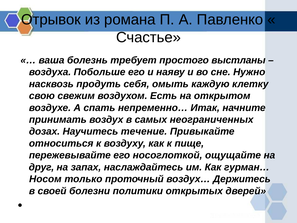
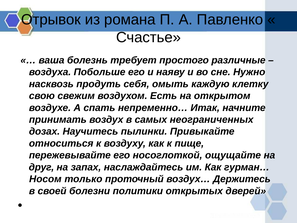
выстланы: выстланы -> различные
течение: течение -> пылинки
